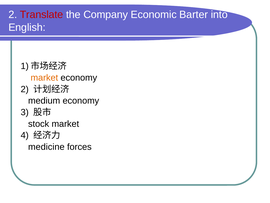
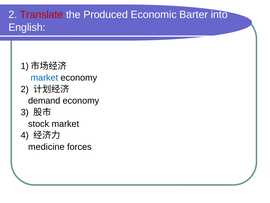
Company: Company -> Produced
market at (44, 77) colour: orange -> blue
medium: medium -> demand
